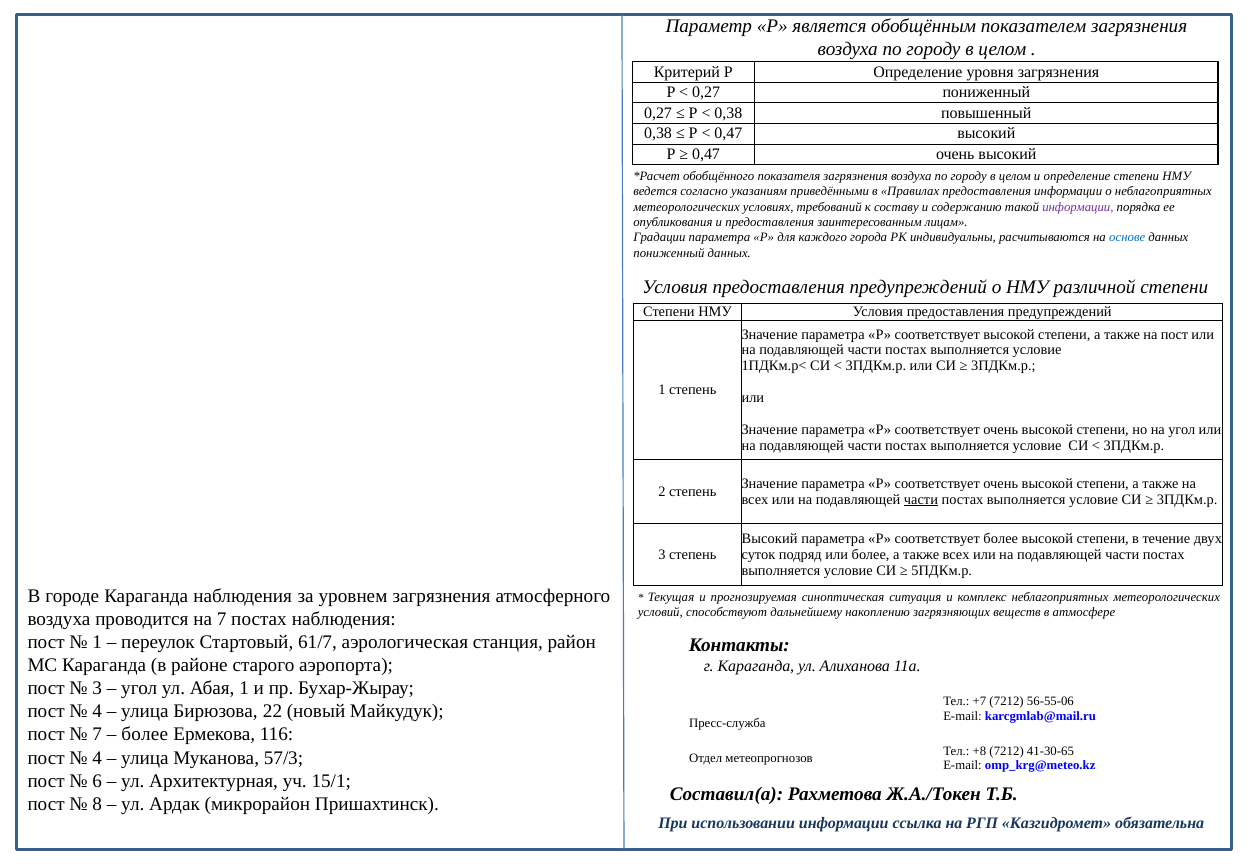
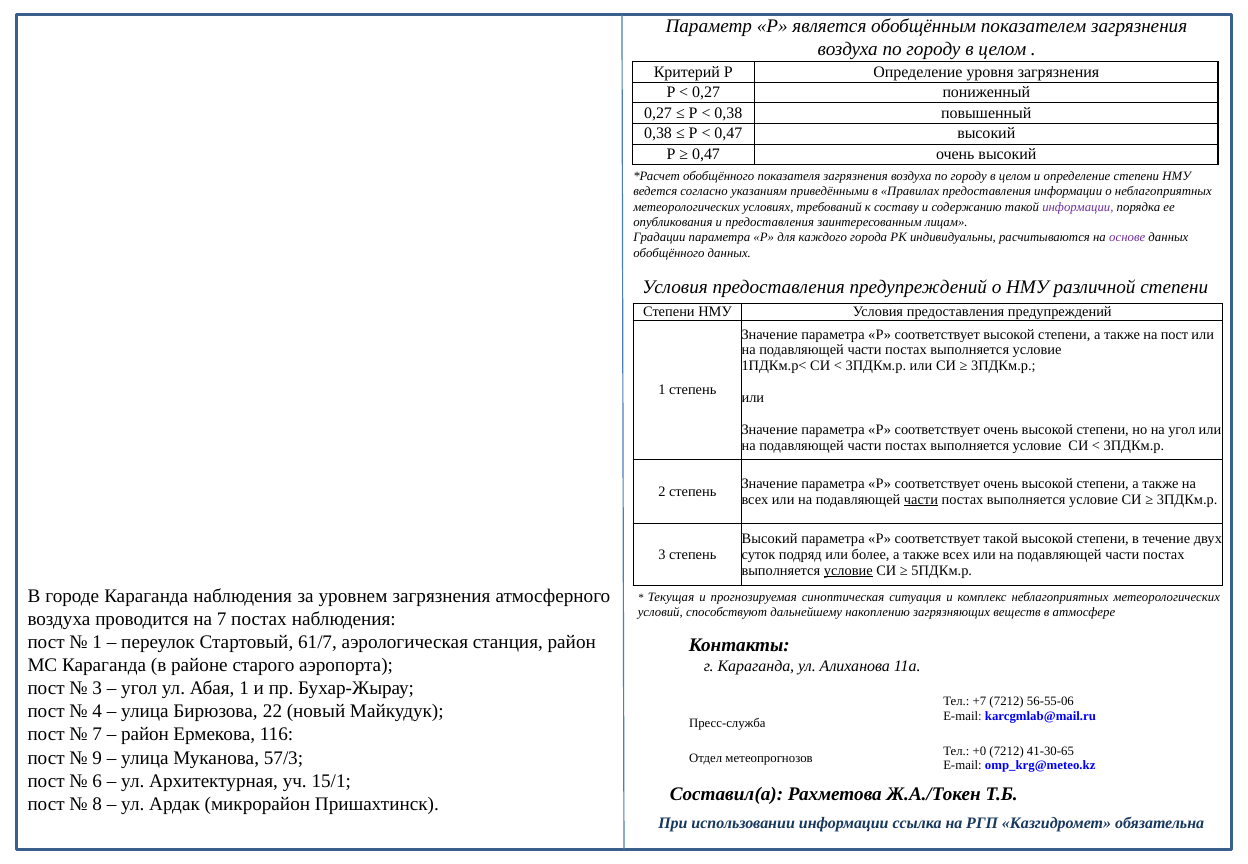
основе colour: blue -> purple
пониженный at (669, 253): пониженный -> обобщённого
соответствует более: более -> такой
условие at (848, 570) underline: none -> present
более at (145, 735): более -> район
+8: +8 -> +0
4 at (97, 758): 4 -> 9
